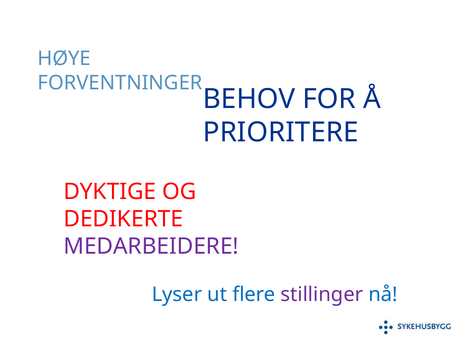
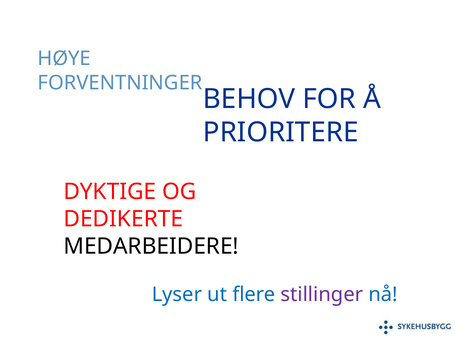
MEDARBEIDERE colour: purple -> black
